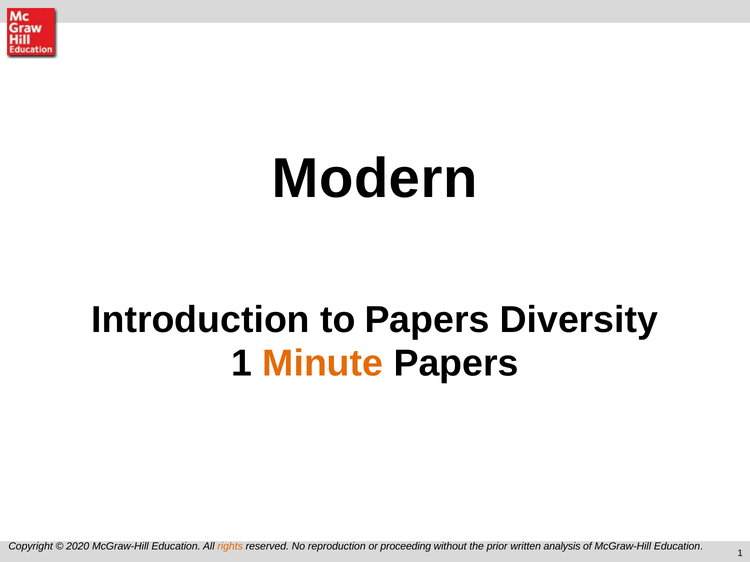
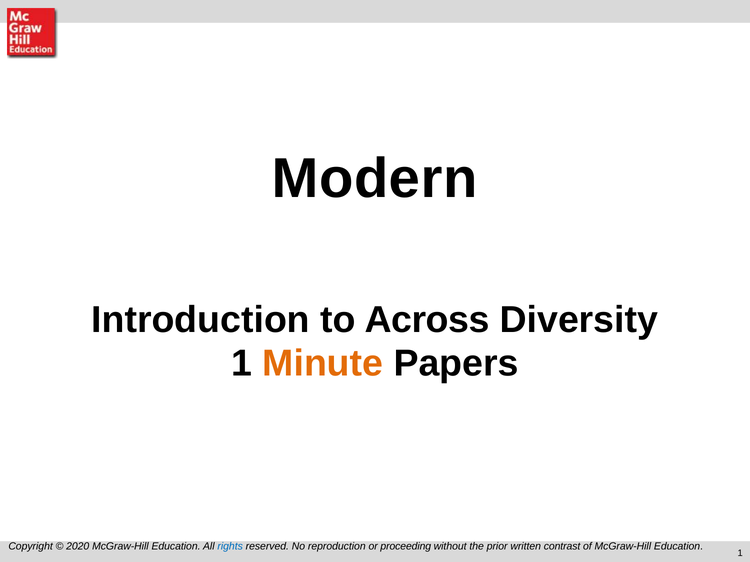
to Papers: Papers -> Across
rights colour: orange -> blue
analysis: analysis -> contrast
